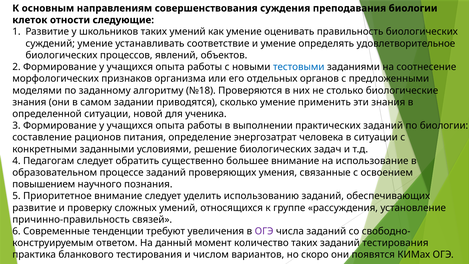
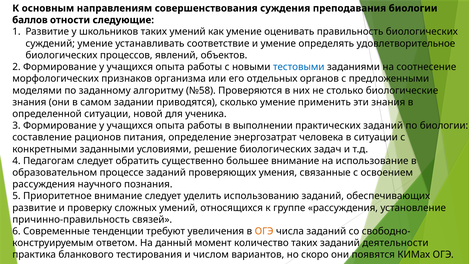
клеток: клеток -> баллов
№18: №18 -> №58
повышением at (44, 184): повышением -> рассуждения
ОГЭ at (264, 231) colour: purple -> orange
заданий тестирования: тестирования -> деятельности
